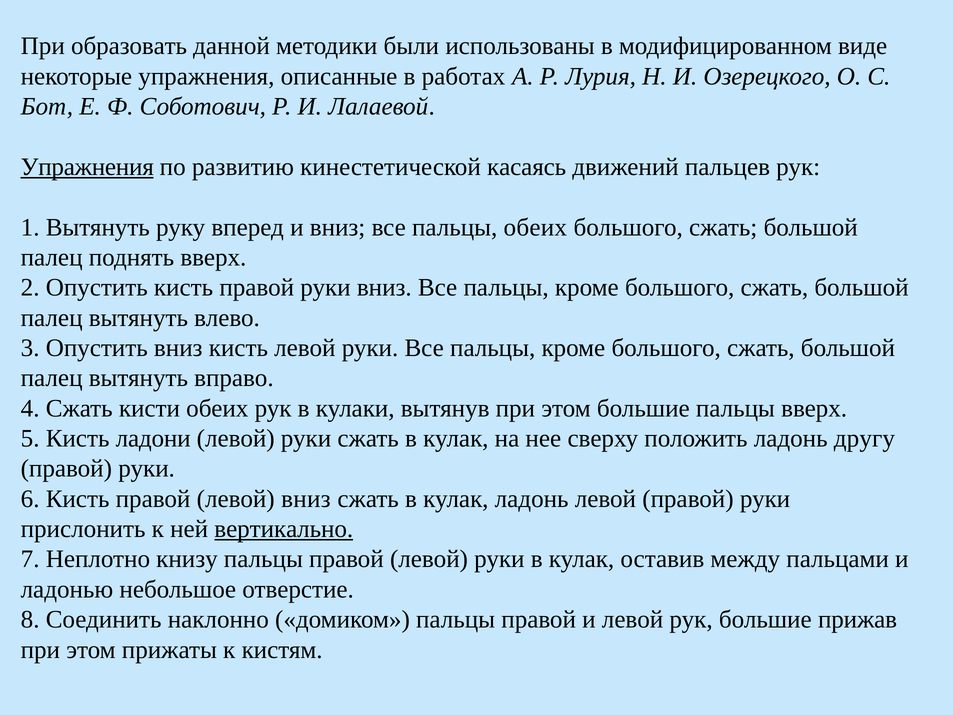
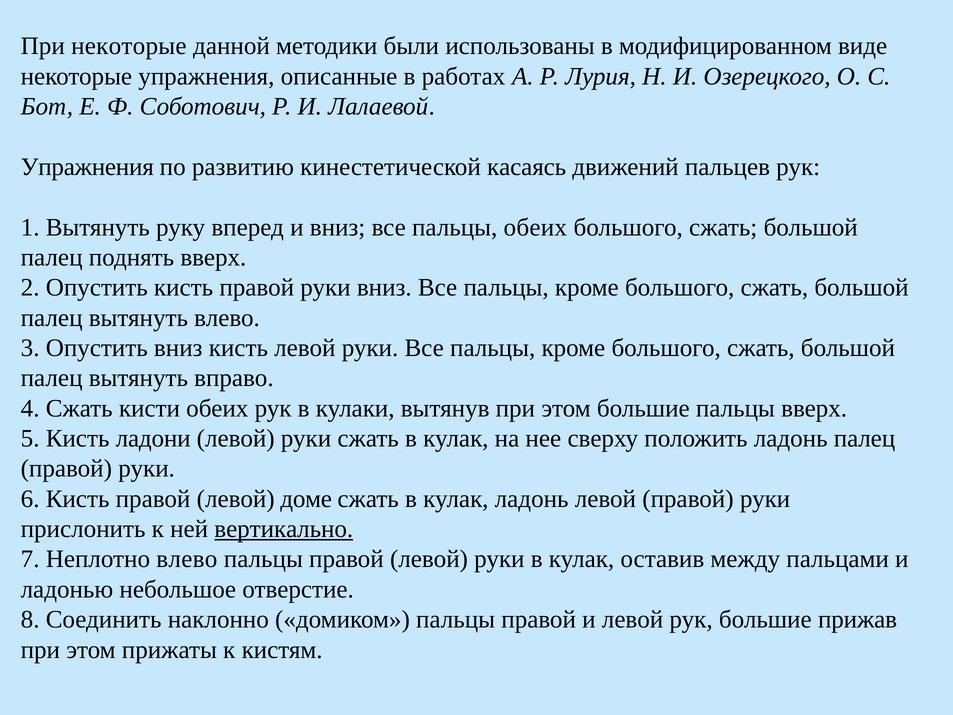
При образовать: образовать -> некоторые
Упражнения at (87, 167) underline: present -> none
ладонь другу: другу -> палец
левой вниз: вниз -> доме
Неплотно книзу: книзу -> влево
